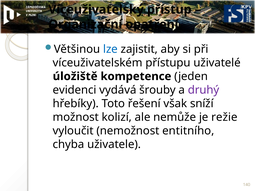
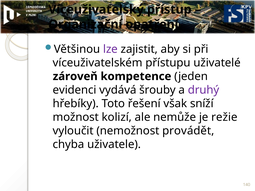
lze colour: blue -> purple
úložiště: úložiště -> zároveň
entitního: entitního -> provádět
